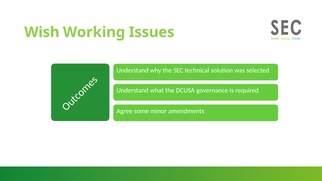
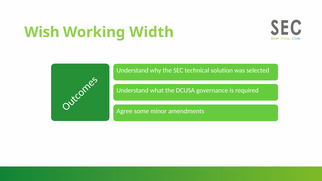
Issues: Issues -> Width
